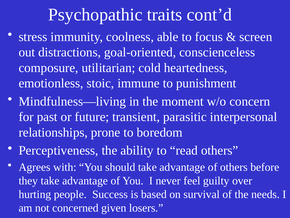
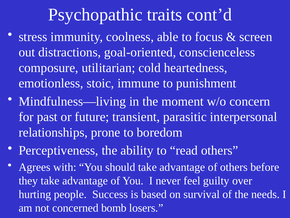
given: given -> bomb
